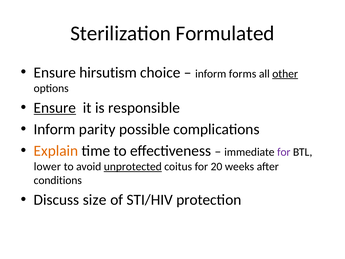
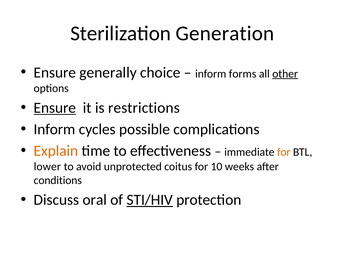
Formulated: Formulated -> Generation
hirsutism: hirsutism -> generally
responsible: responsible -> restrictions
parity: parity -> cycles
for at (284, 152) colour: purple -> orange
unprotected underline: present -> none
20: 20 -> 10
size: size -> oral
STI/HIV underline: none -> present
